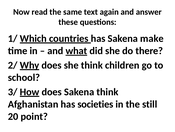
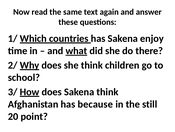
make: make -> enjoy
societies: societies -> because
